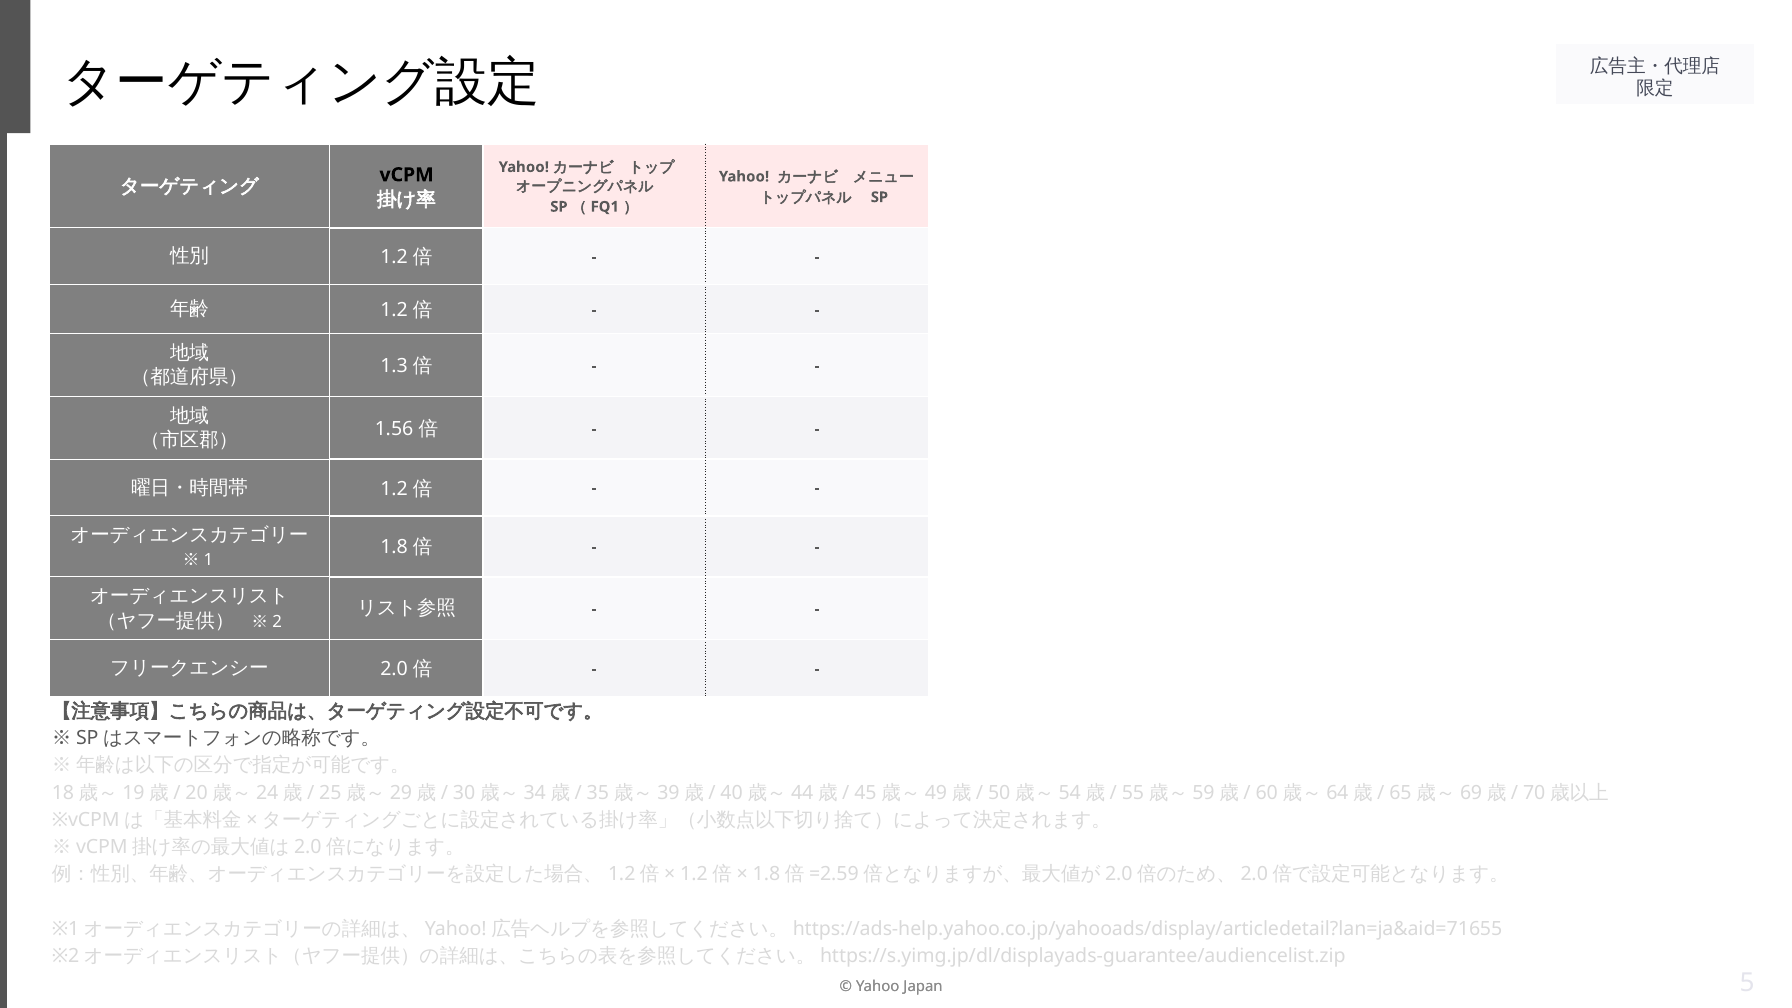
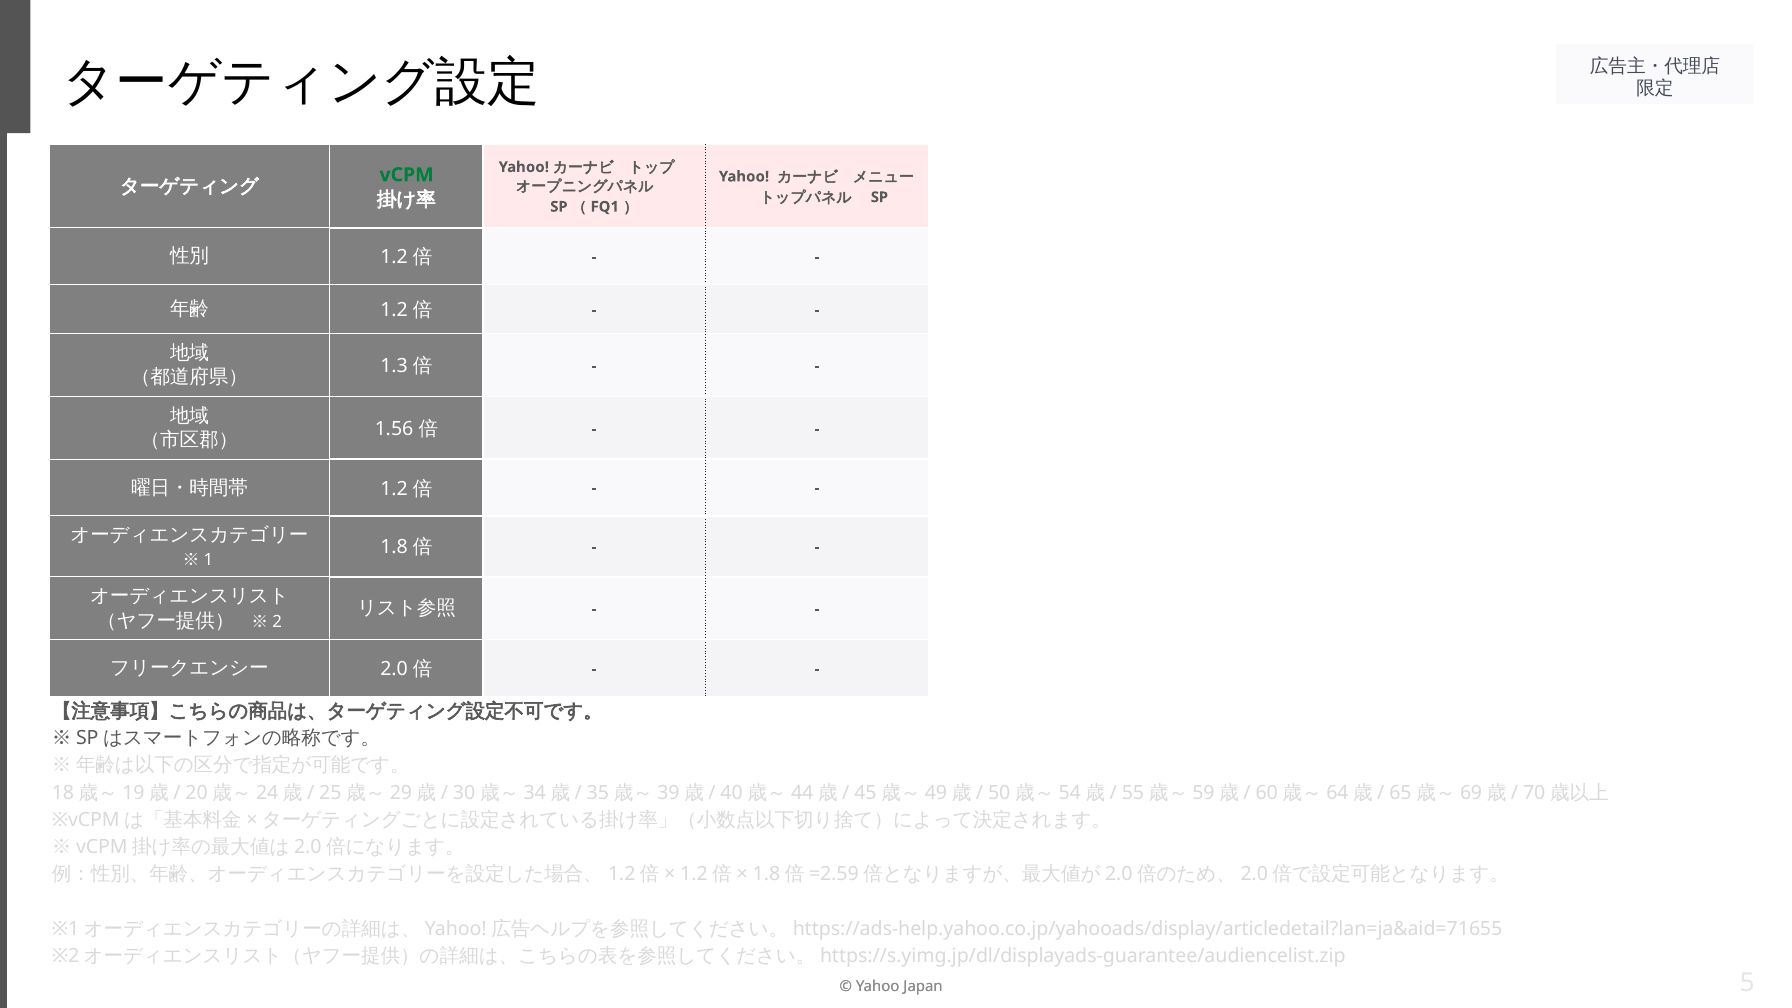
vCPM colour: black -> green
